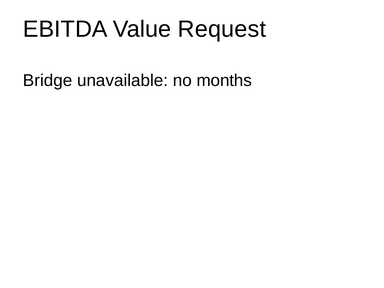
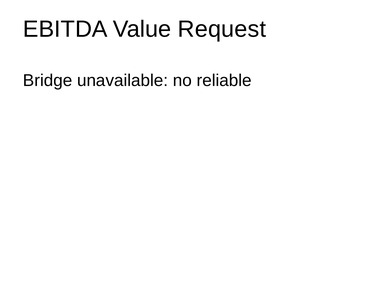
months: months -> reliable
